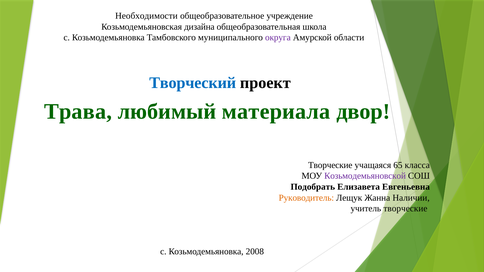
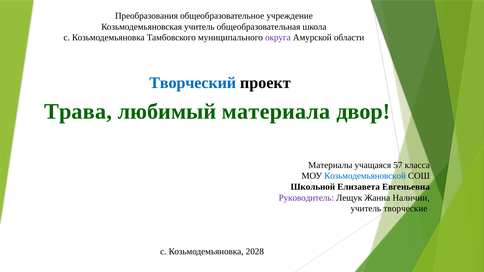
Необходимости: Необходимости -> Преобразования
Козьмодемьяновская дизайна: дизайна -> учитель
Творческие at (330, 165): Творческие -> Материалы
65: 65 -> 57
Козьмодемьяновской colour: purple -> blue
Подобрать: Подобрать -> Школьной
Руководитель colour: orange -> purple
2008: 2008 -> 2028
